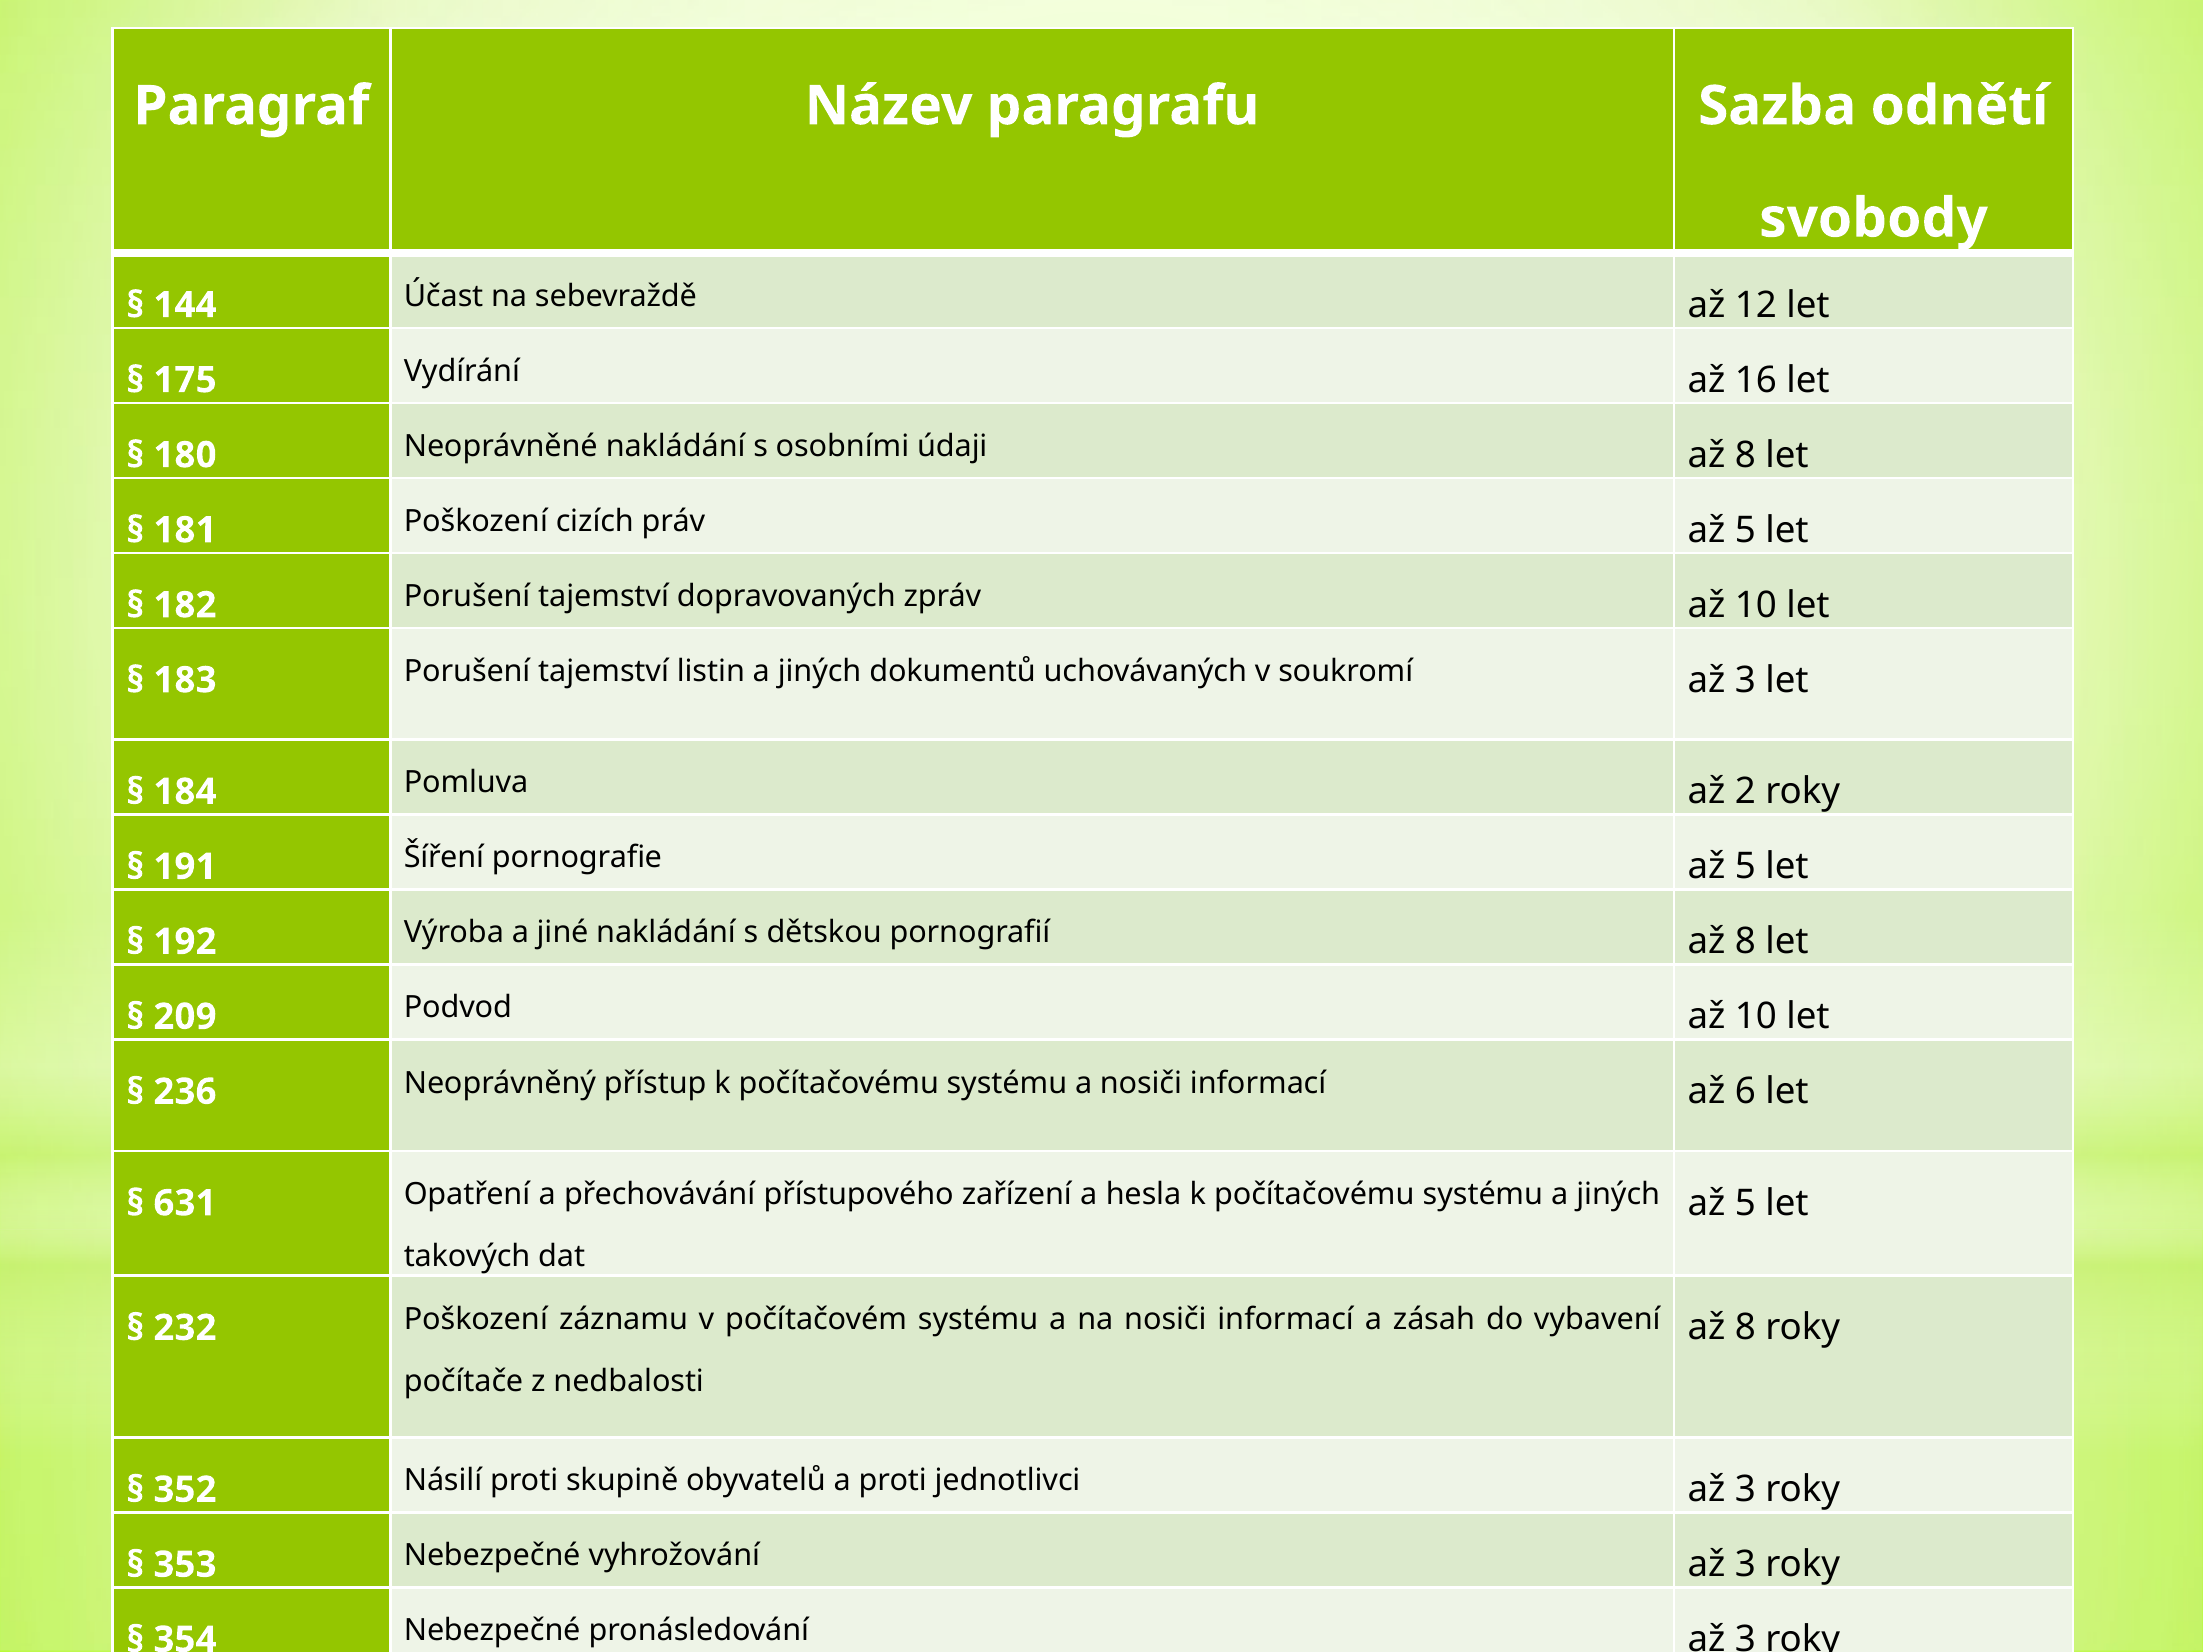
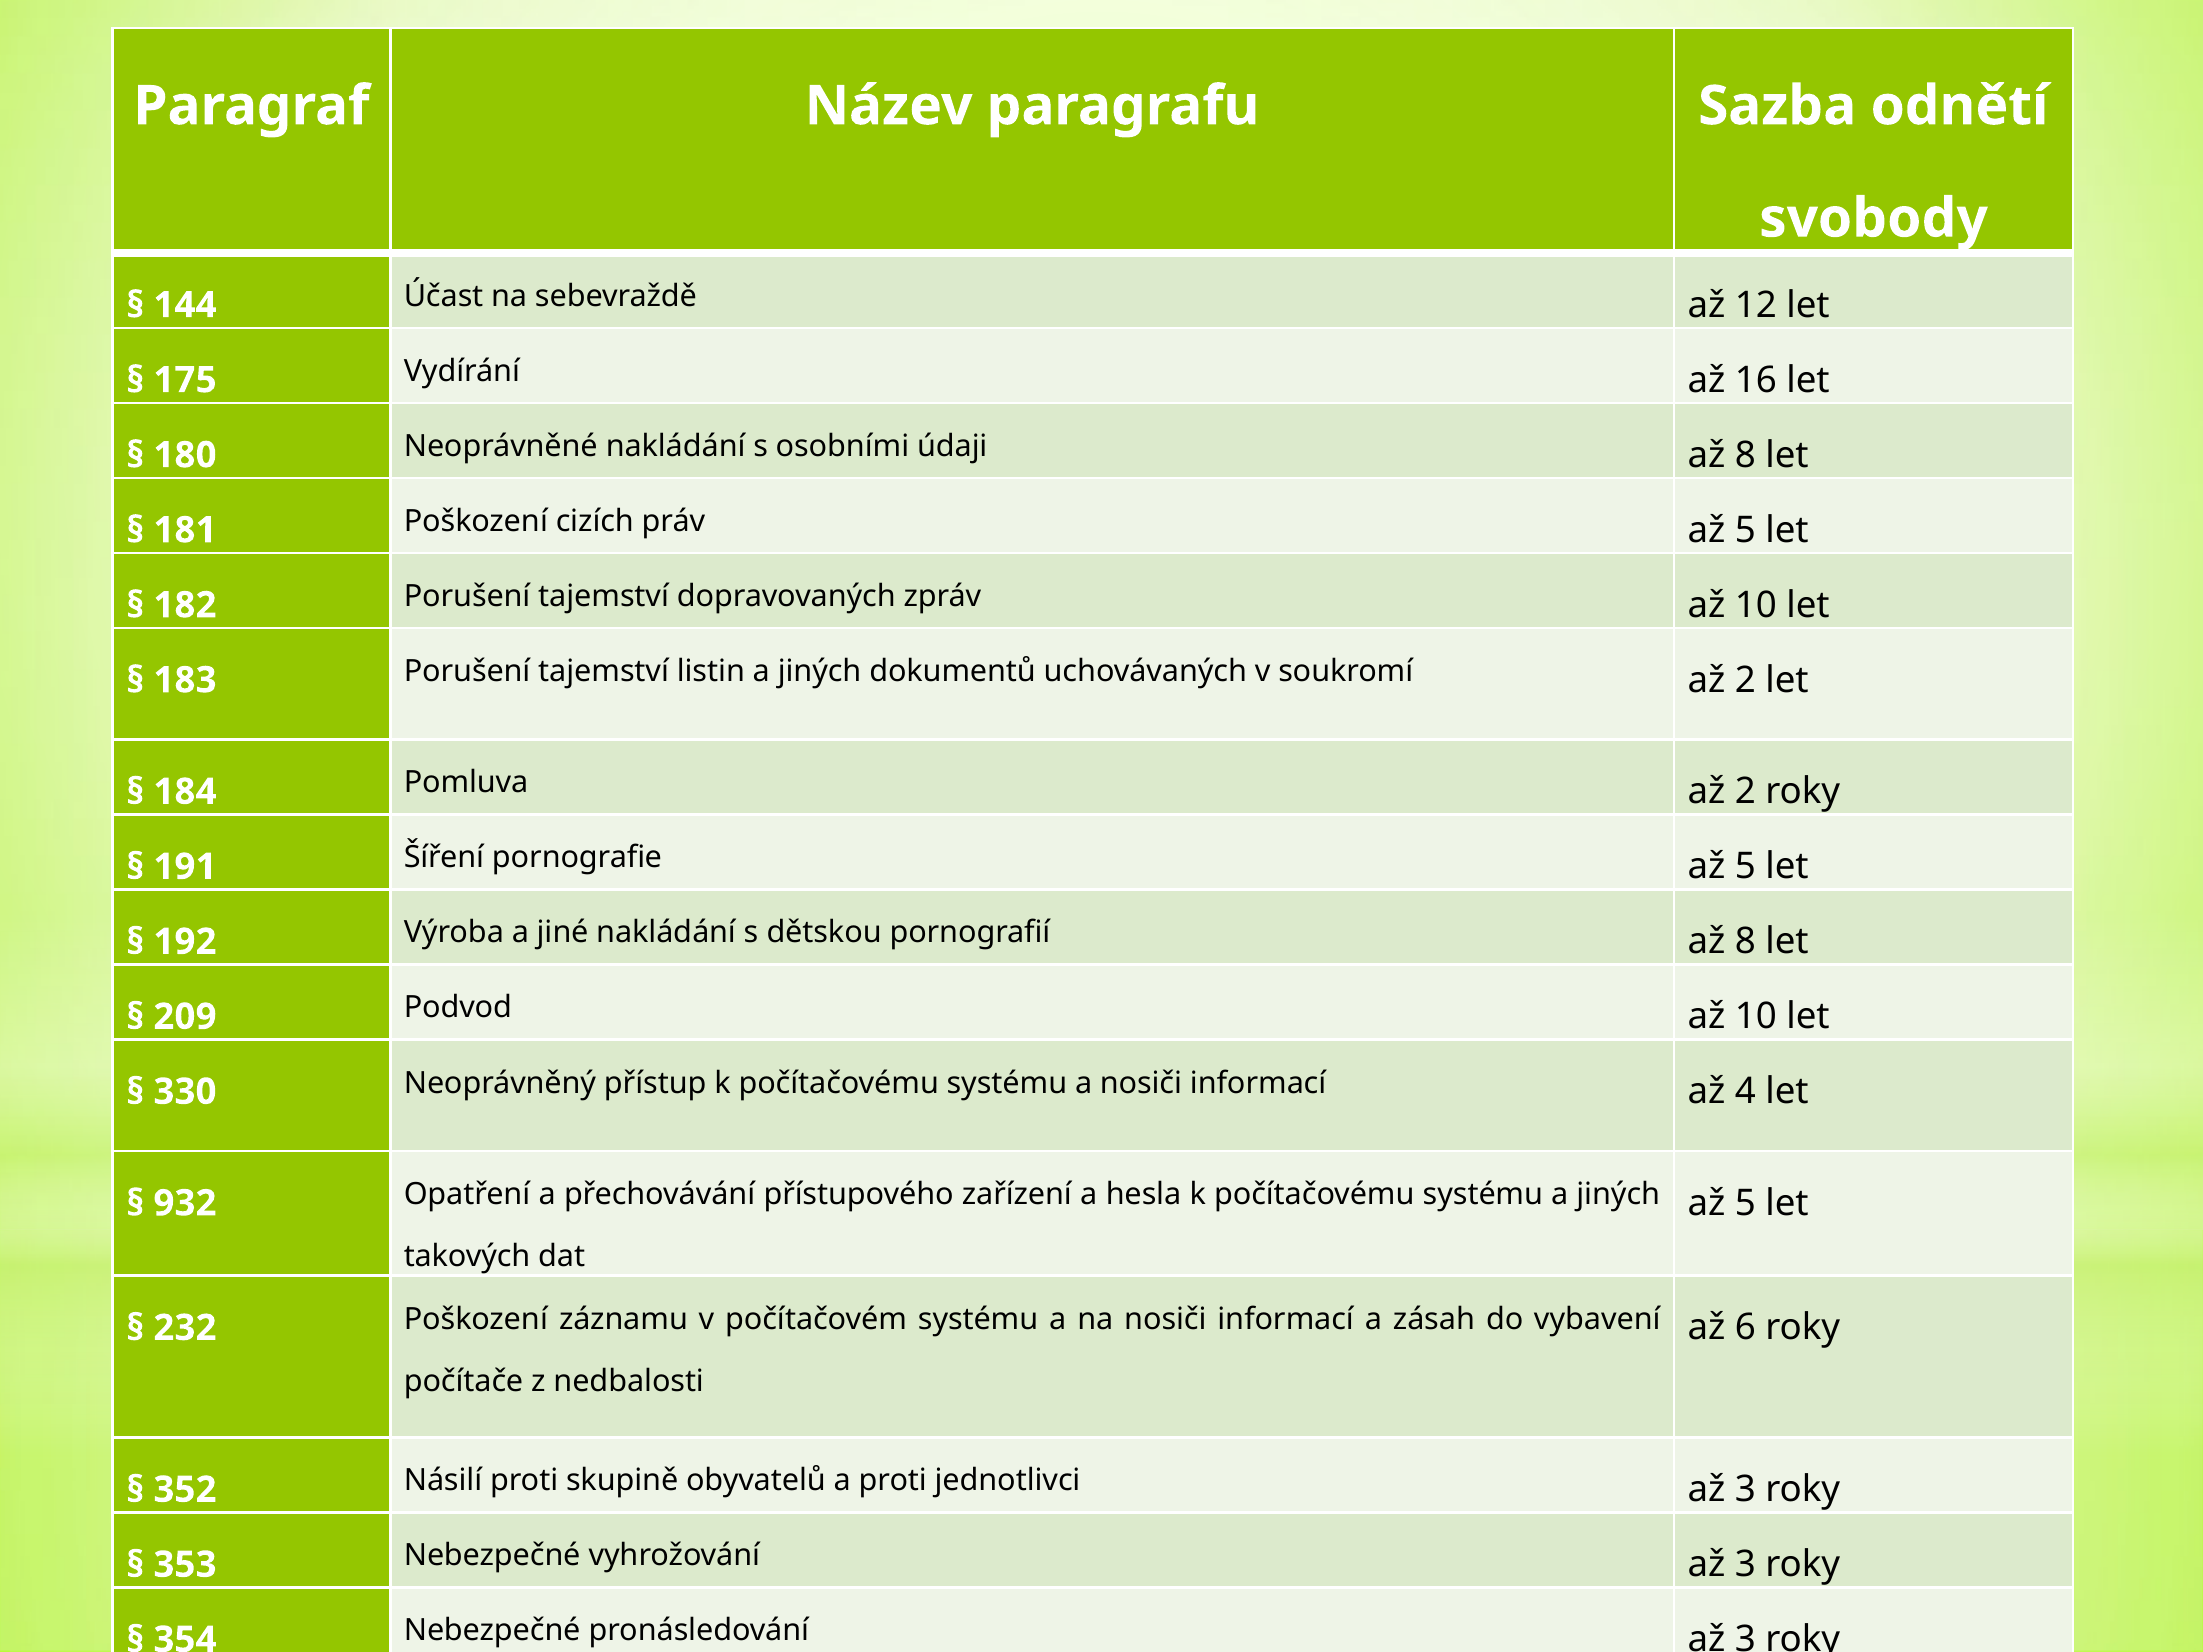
soukromí až 3: 3 -> 2
236: 236 -> 330
6: 6 -> 4
631: 631 -> 932
8 at (1745, 1328): 8 -> 6
